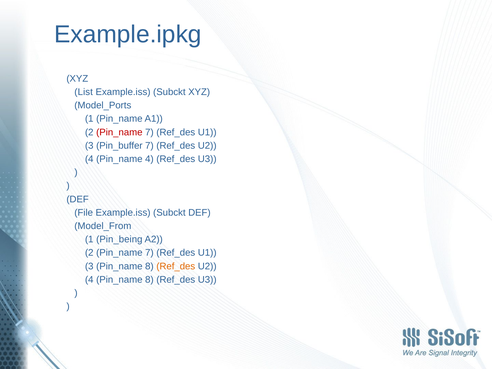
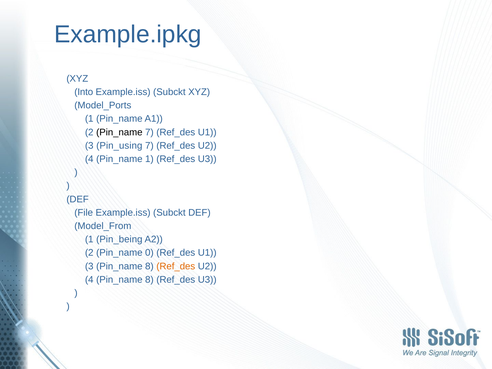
List: List -> Into
Pin_name at (119, 132) colour: red -> black
Pin_buffer: Pin_buffer -> Pin_using
Pin_name 4: 4 -> 1
7 at (149, 253): 7 -> 0
